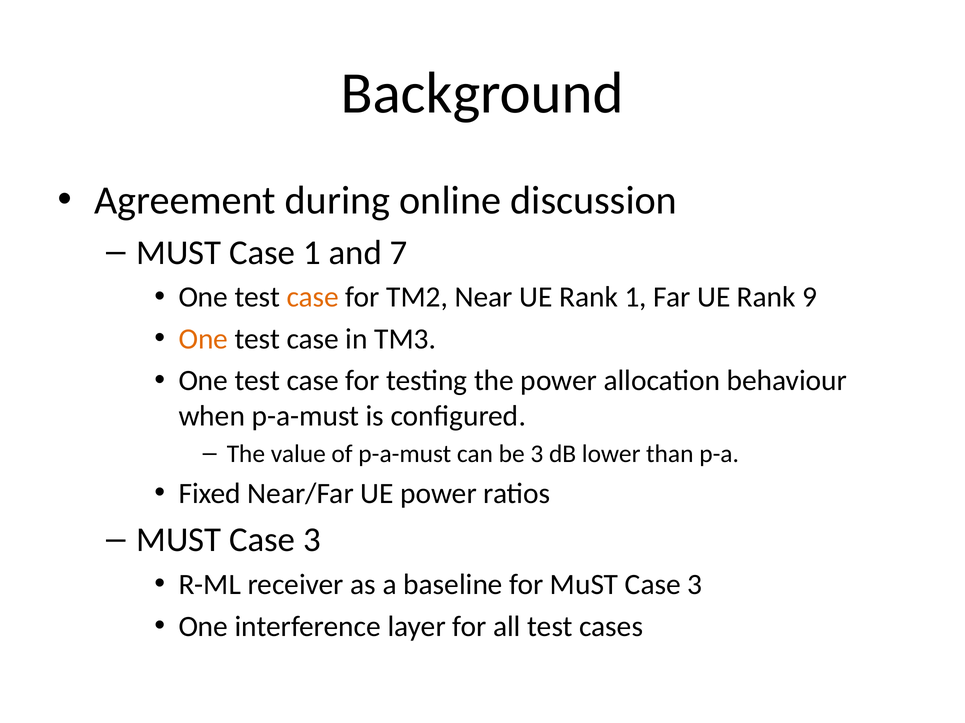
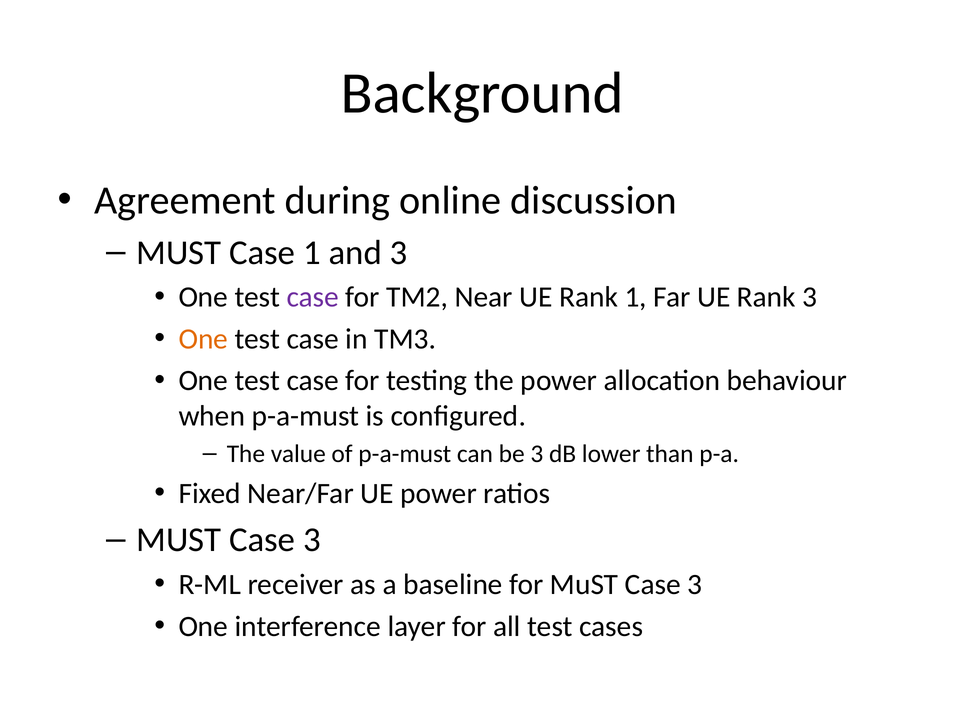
and 7: 7 -> 3
case at (313, 297) colour: orange -> purple
Rank 9: 9 -> 3
